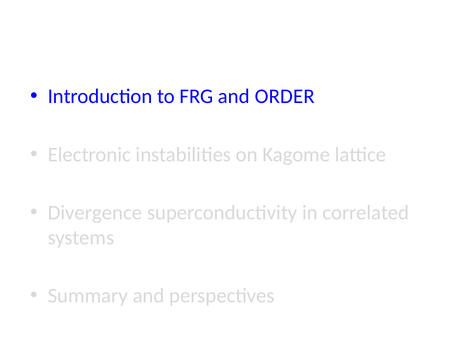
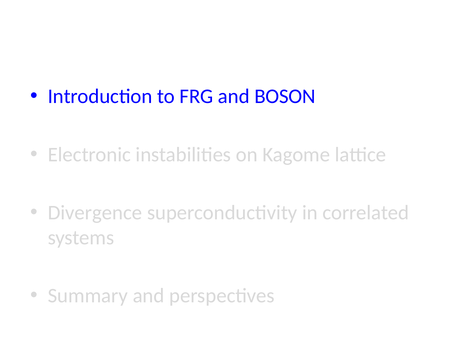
ORDER: ORDER -> BOSON
